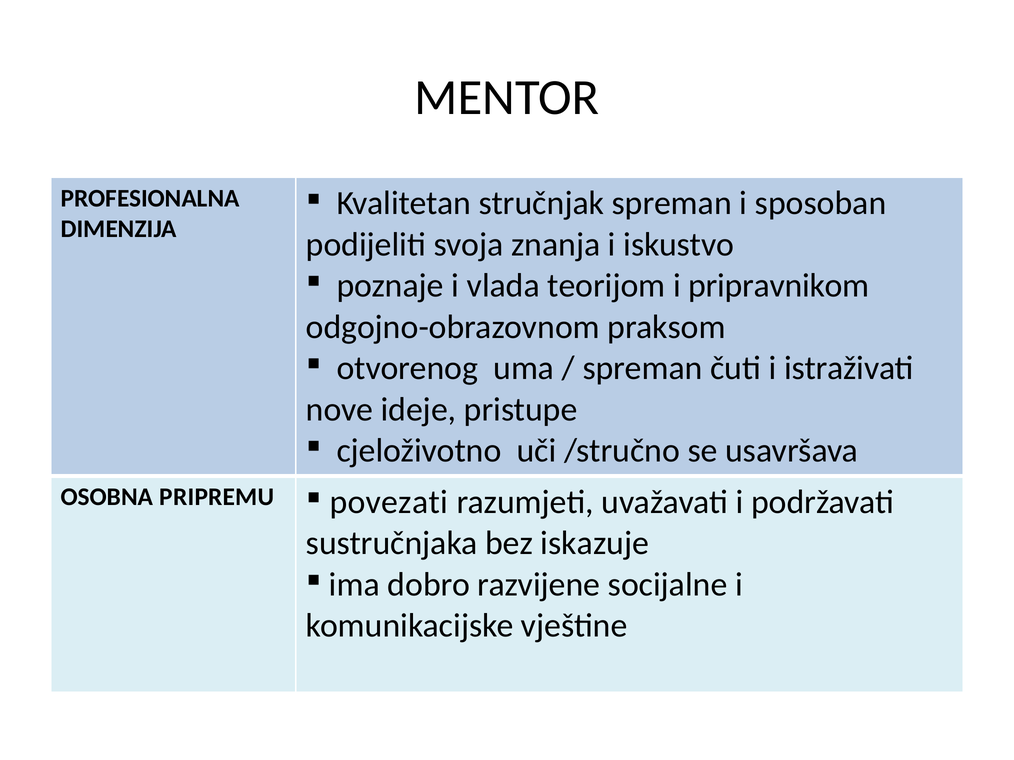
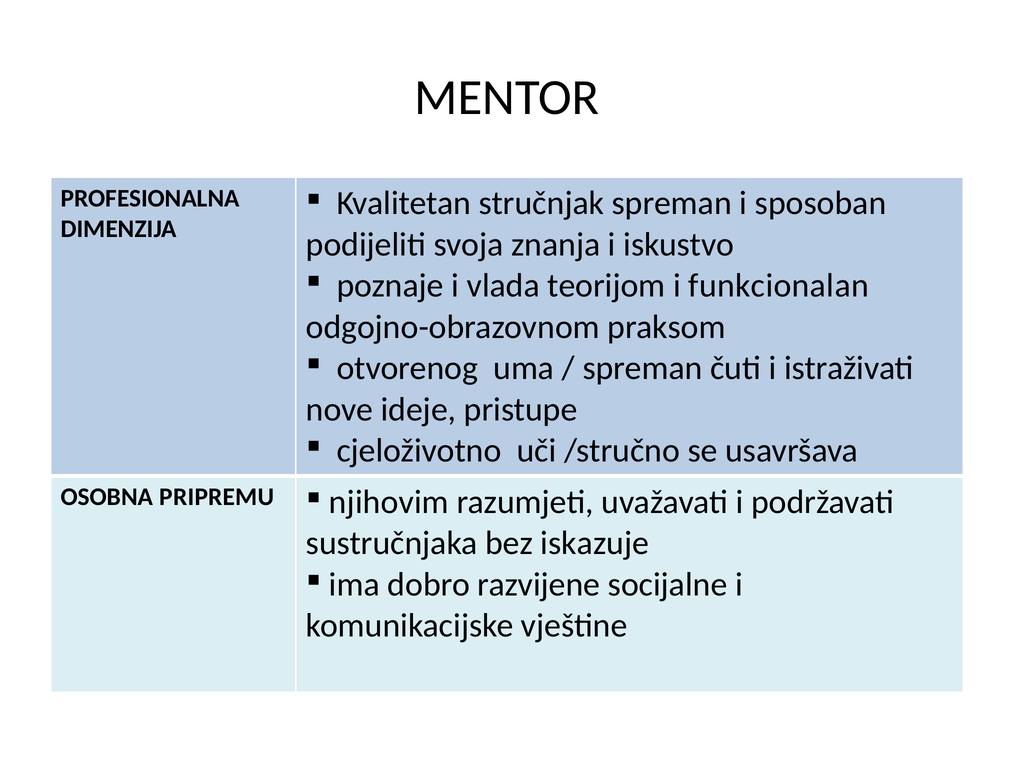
pripravnikom: pripravnikom -> funkcionalan
povezati: povezati -> njihovim
